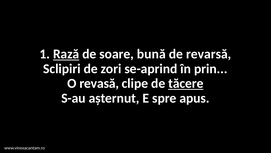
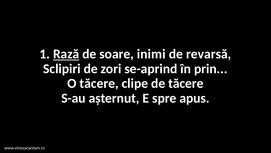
bună: bună -> inimi
O revasă: revasă -> tăcere
tăcere at (186, 83) underline: present -> none
